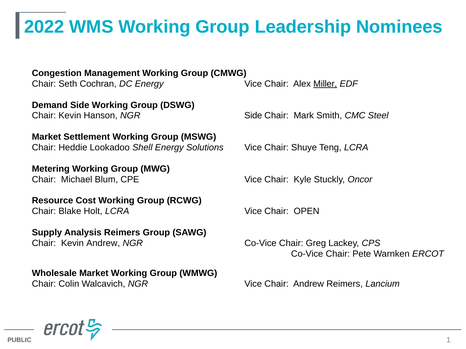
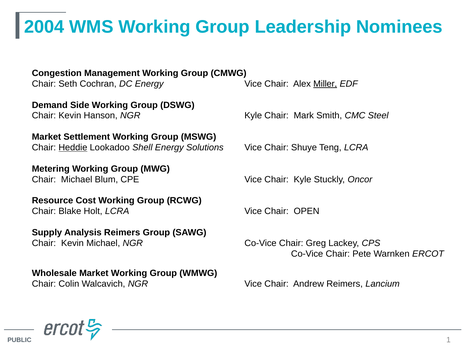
2022: 2022 -> 2004
NGR Side: Side -> Kyle
Heddie underline: none -> present
Kevin Andrew: Andrew -> Michael
